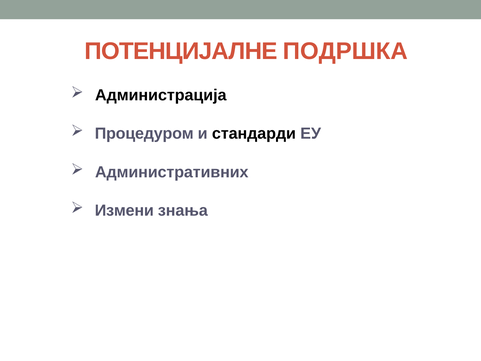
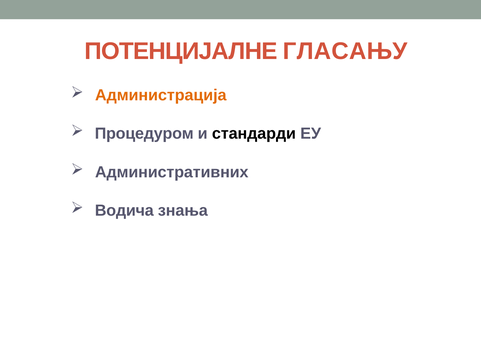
ПОДРШКА: ПОДРШКА -> ГЛАСАЊУ
Администрација colour: black -> orange
Измени: Измени -> Водича
